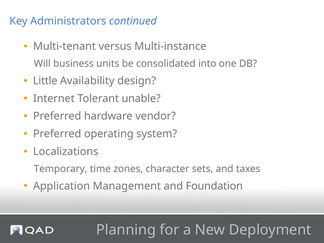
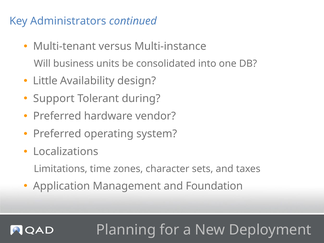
Internet: Internet -> Support
unable: unable -> during
Temporary: Temporary -> Limitations
